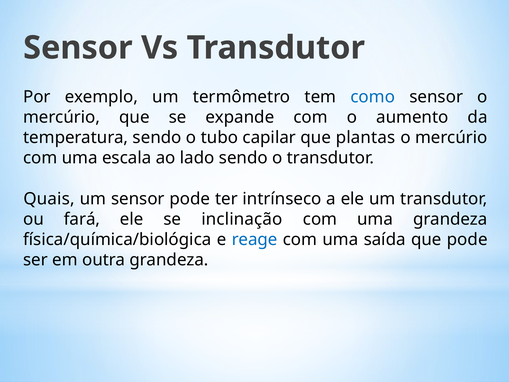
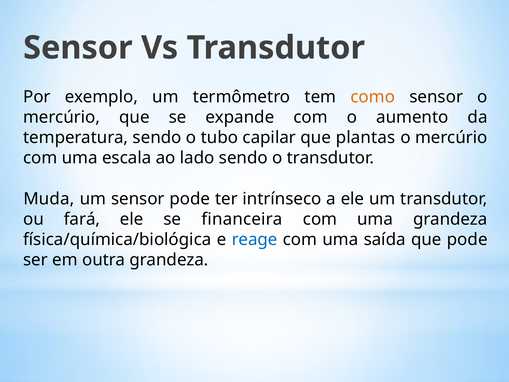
como colour: blue -> orange
Quais: Quais -> Muda
inclinação: inclinação -> financeira
